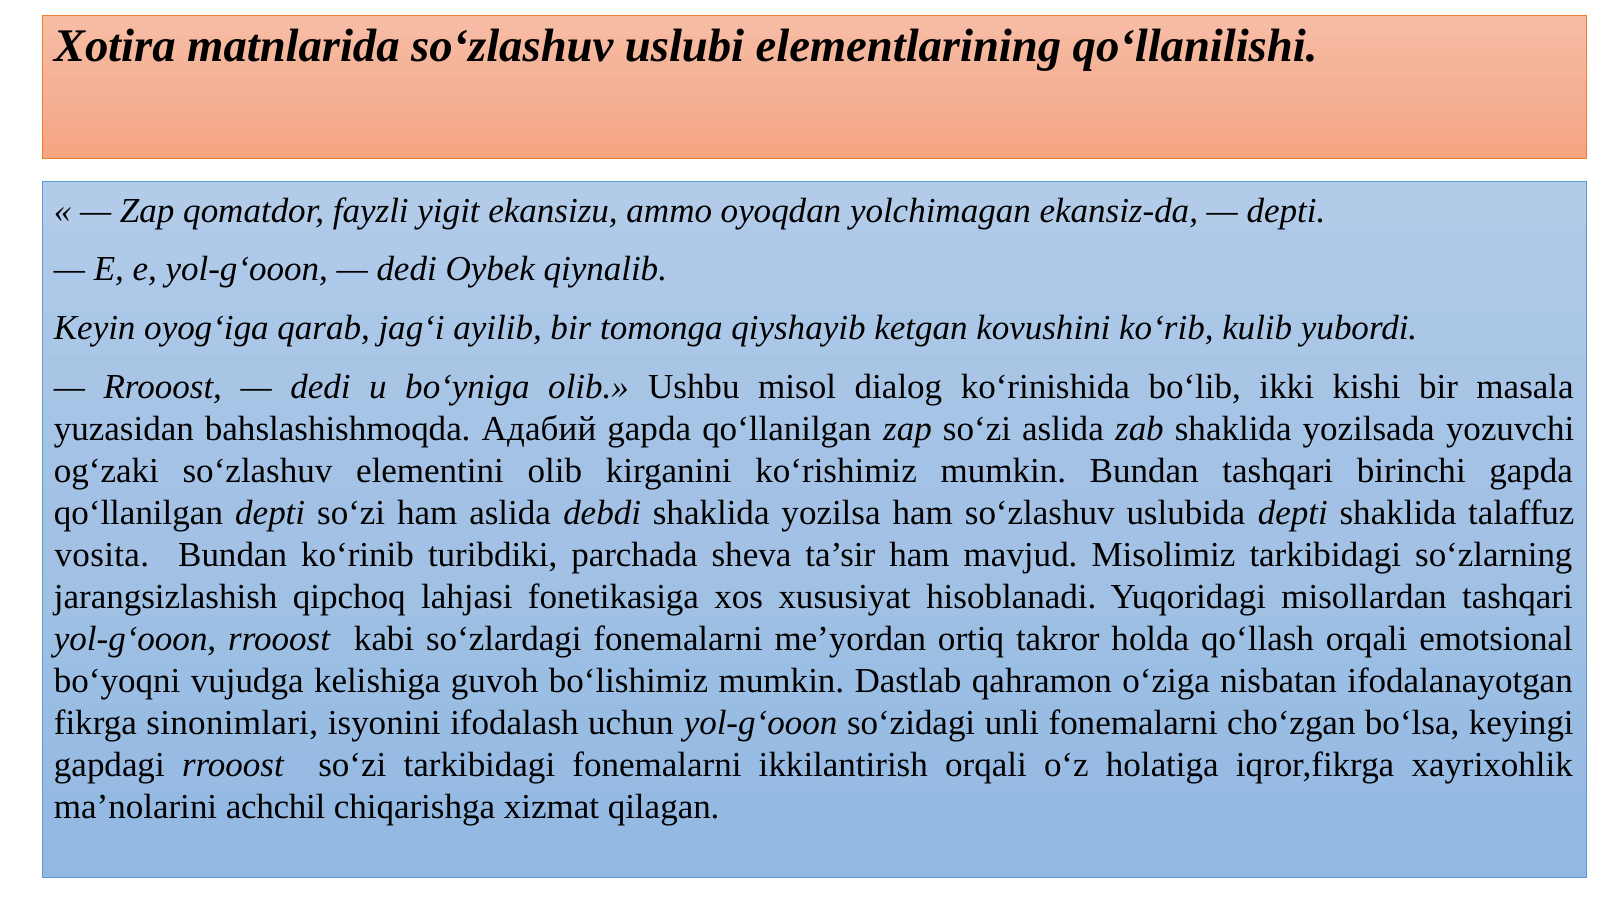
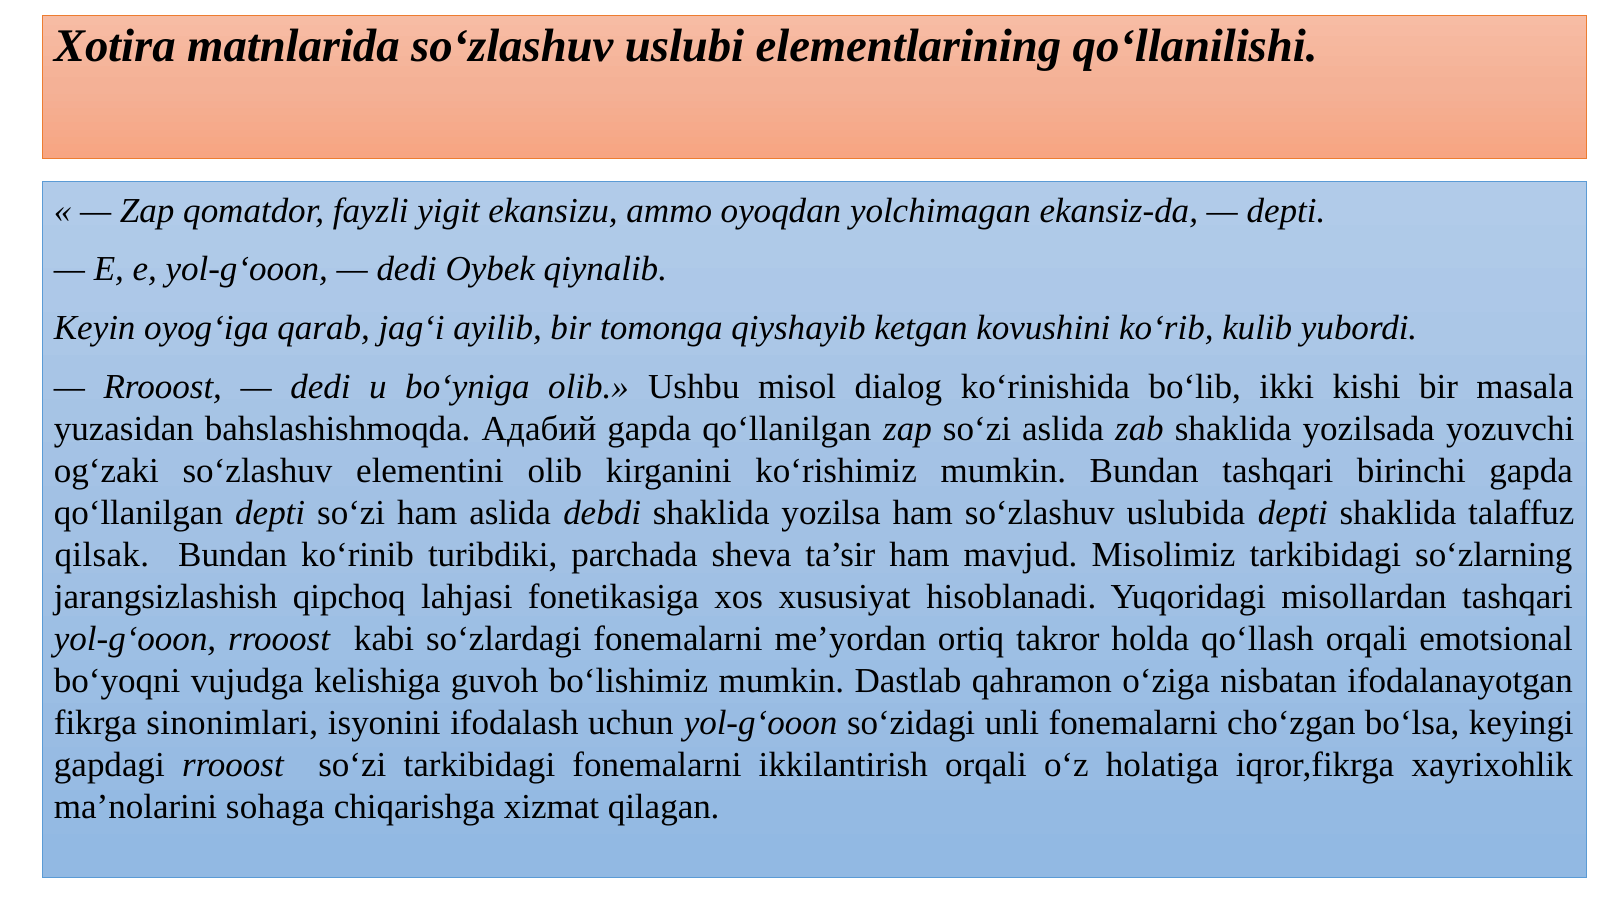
vosita: vosita -> qilsak
achchil: achchil -> sohaga
